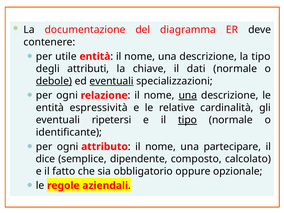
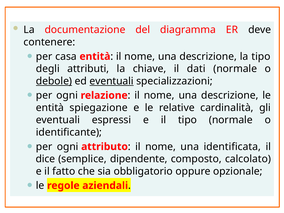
utile: utile -> casa
una at (188, 95) underline: present -> none
espressività: espressività -> spiegazione
ripetersi: ripetersi -> espressi
tipo at (188, 120) underline: present -> none
partecipare: partecipare -> identificata
